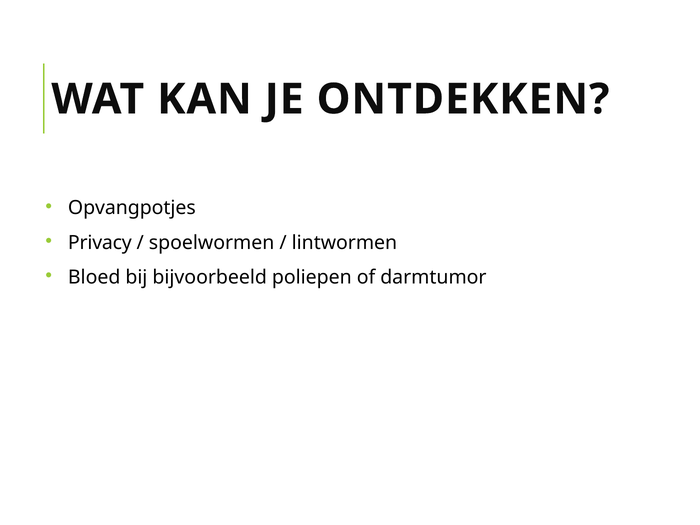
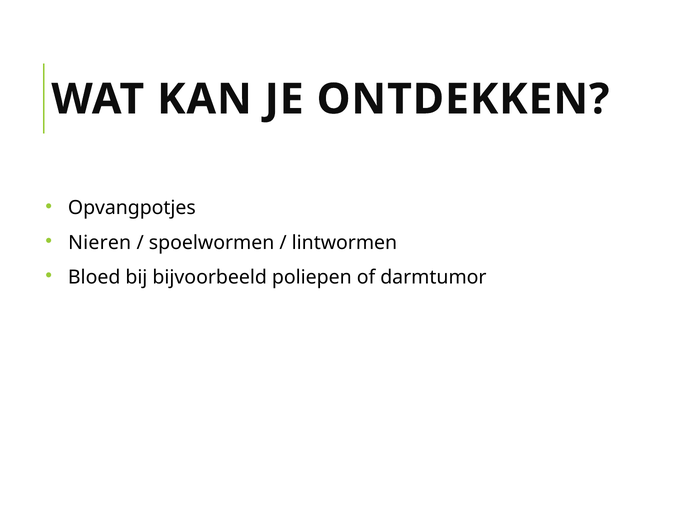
Privacy: Privacy -> Nieren
